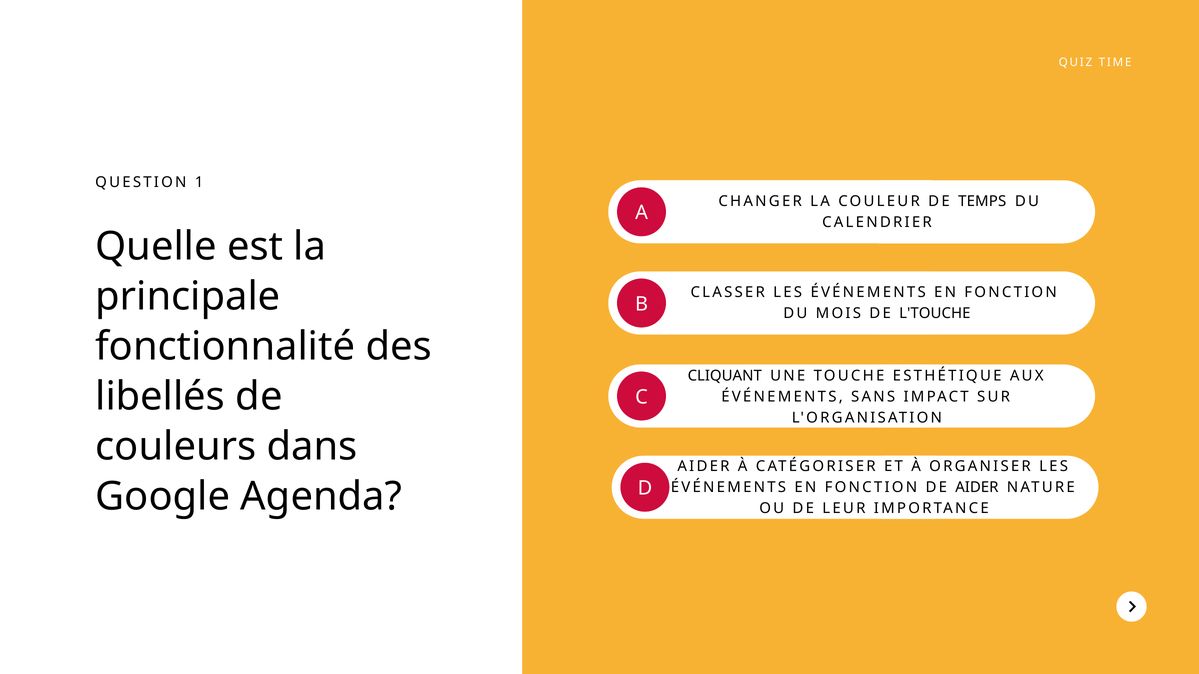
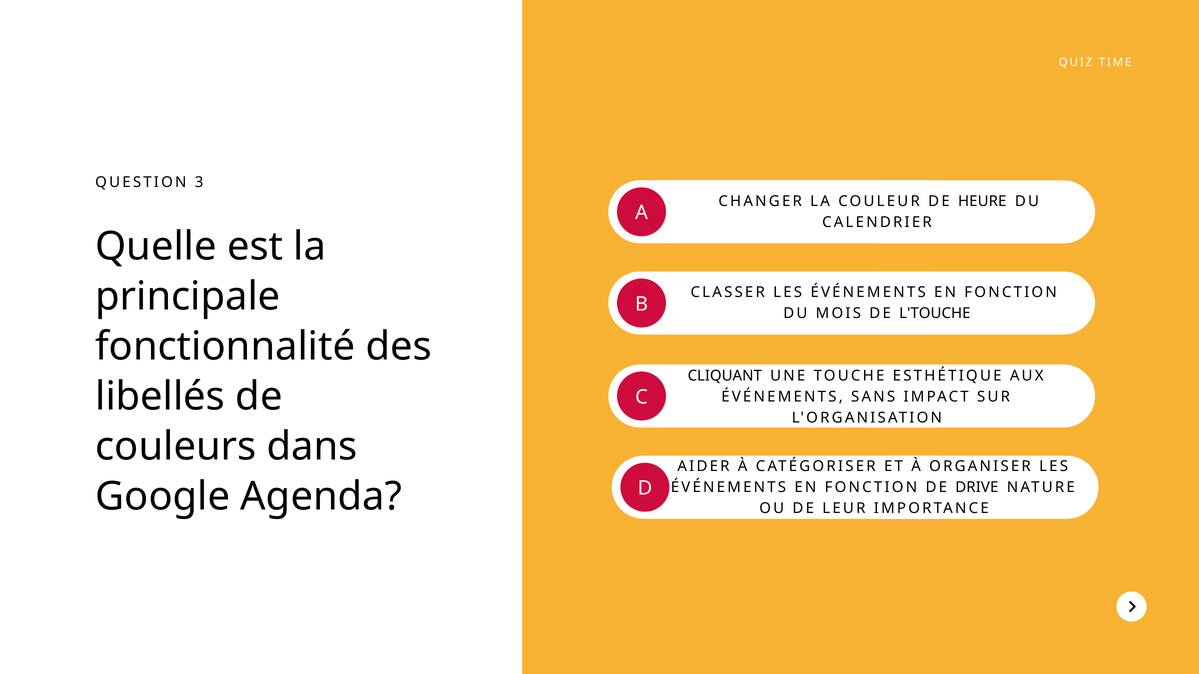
1: 1 -> 3
TEMPS: TEMPS -> HEURE
DE AIDER: AIDER -> DRIVE
